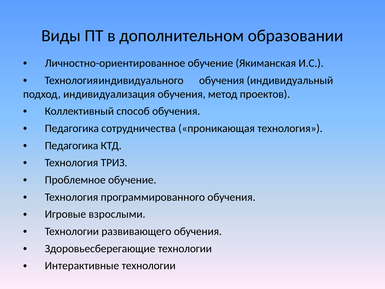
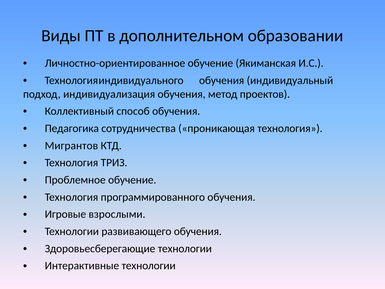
Педагогика at (72, 145): Педагогика -> Мигрантов
